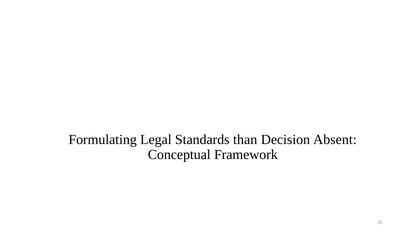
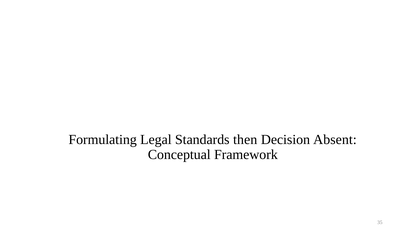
than: than -> then
